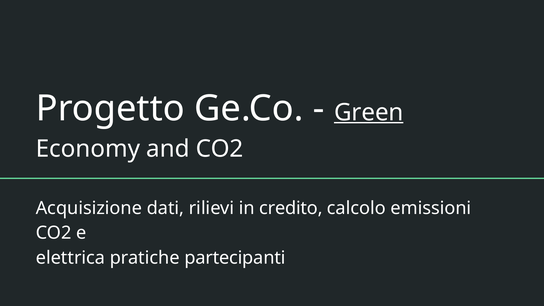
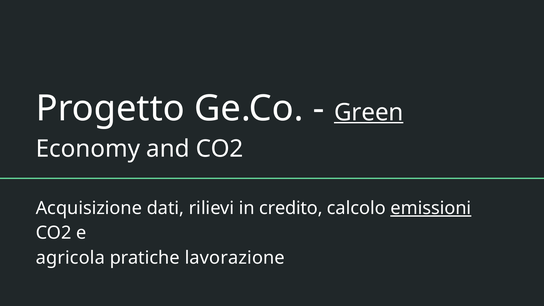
emissioni underline: none -> present
elettrica: elettrica -> agricola
partecipanti: partecipanti -> lavorazione
